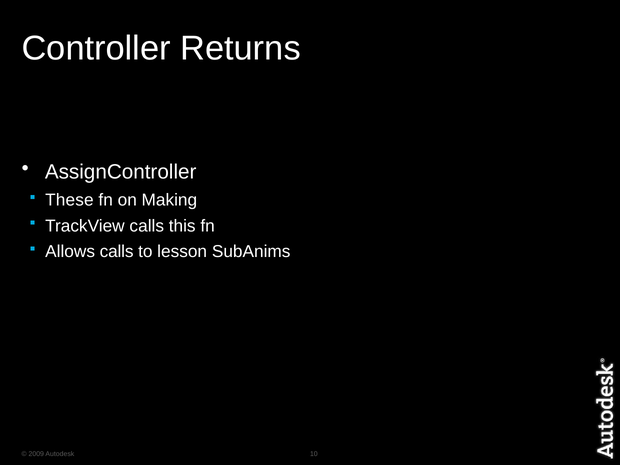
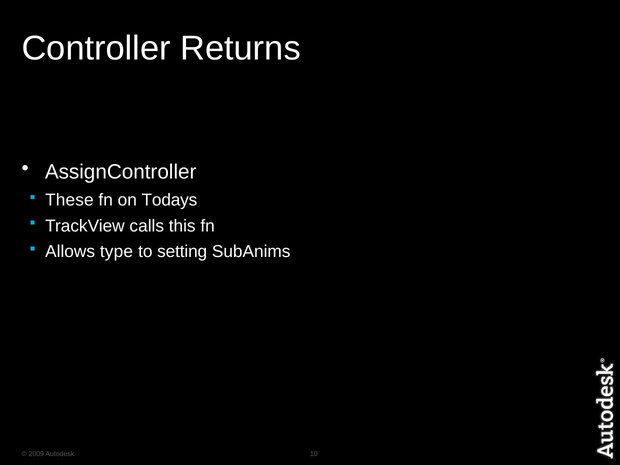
Making: Making -> Todays
Allows calls: calls -> type
lesson: lesson -> setting
